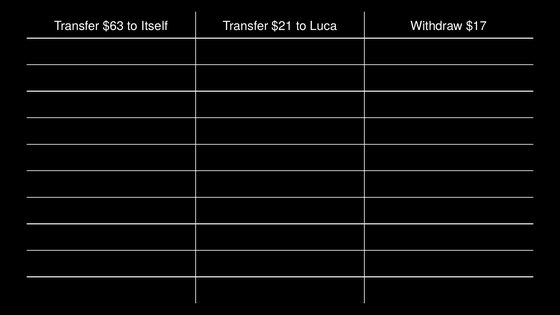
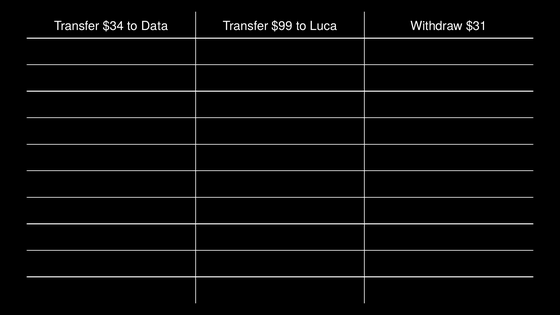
$63: $63 -> $34
Itself: Itself -> Data
$21: $21 -> $99
$17: $17 -> $31
